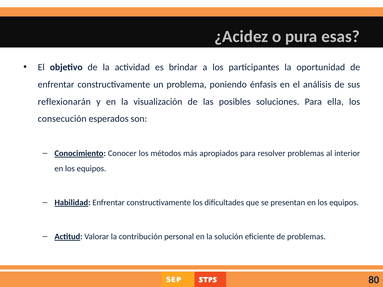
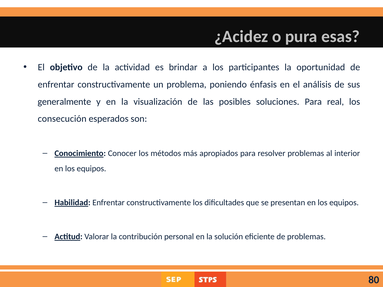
reflexionarán: reflexionarán -> generalmente
ella: ella -> real
